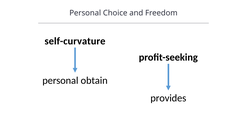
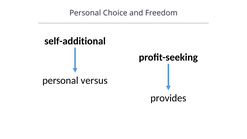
self-curvature: self-curvature -> self-additional
obtain: obtain -> versus
